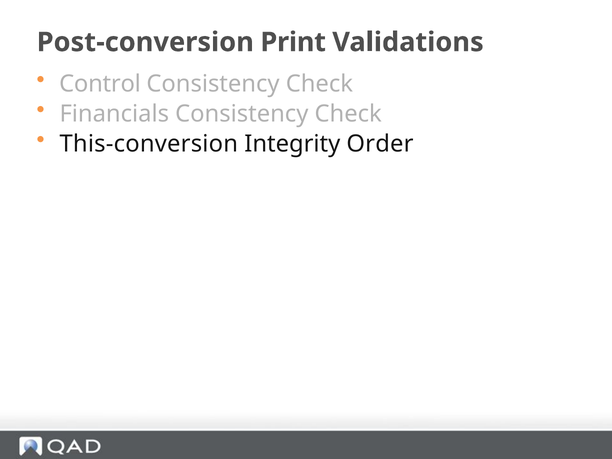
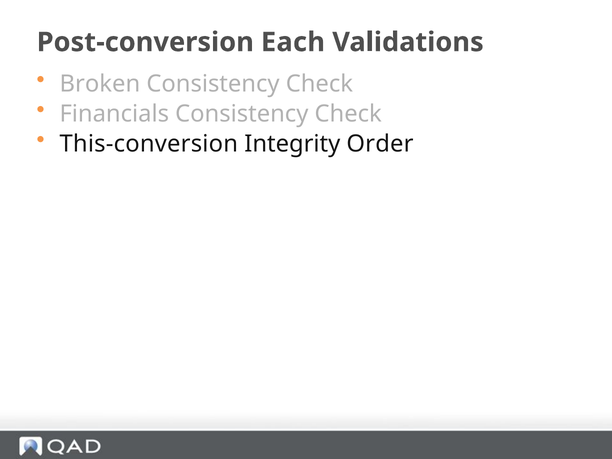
Print: Print -> Each
Control: Control -> Broken
